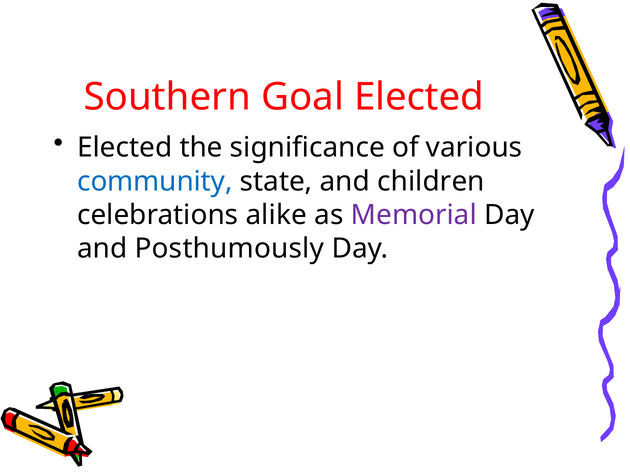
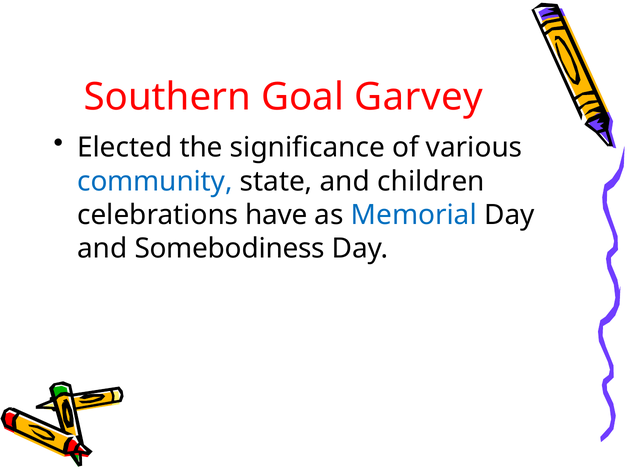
Goal Elected: Elected -> Garvey
alike: alike -> have
Memorial colour: purple -> blue
Posthumously: Posthumously -> Somebodiness
